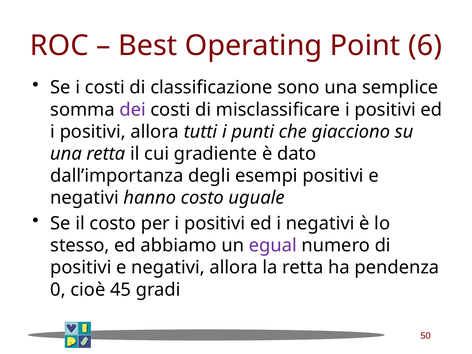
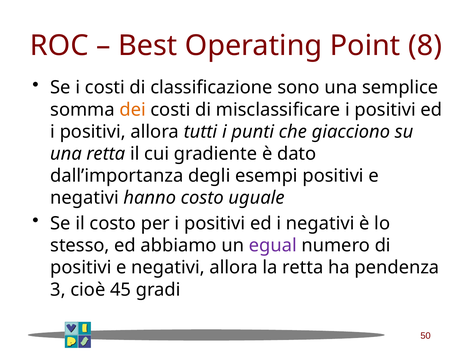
6: 6 -> 8
dei colour: purple -> orange
0: 0 -> 3
